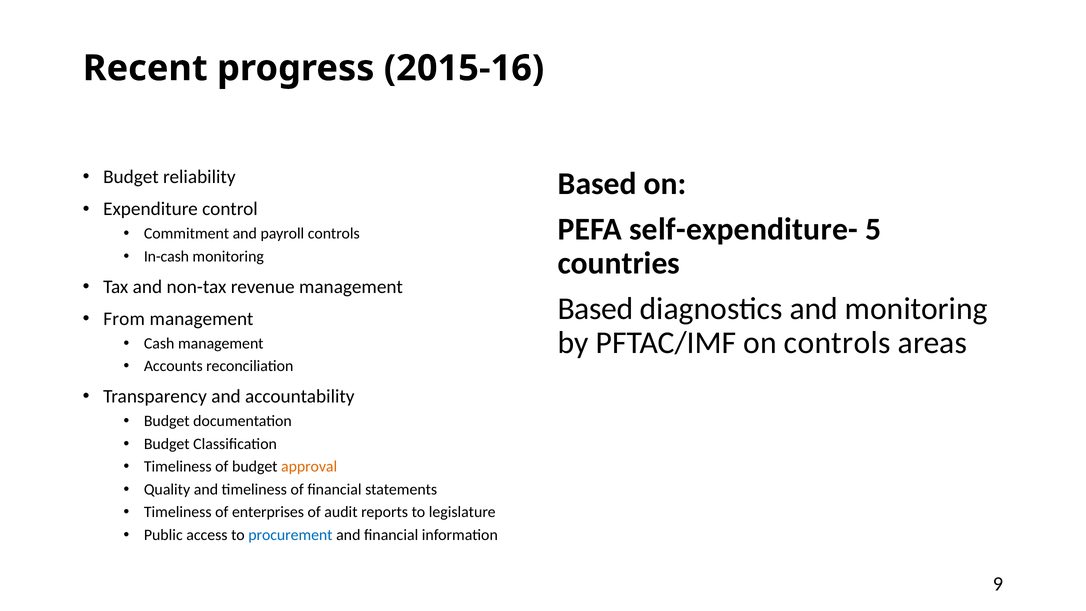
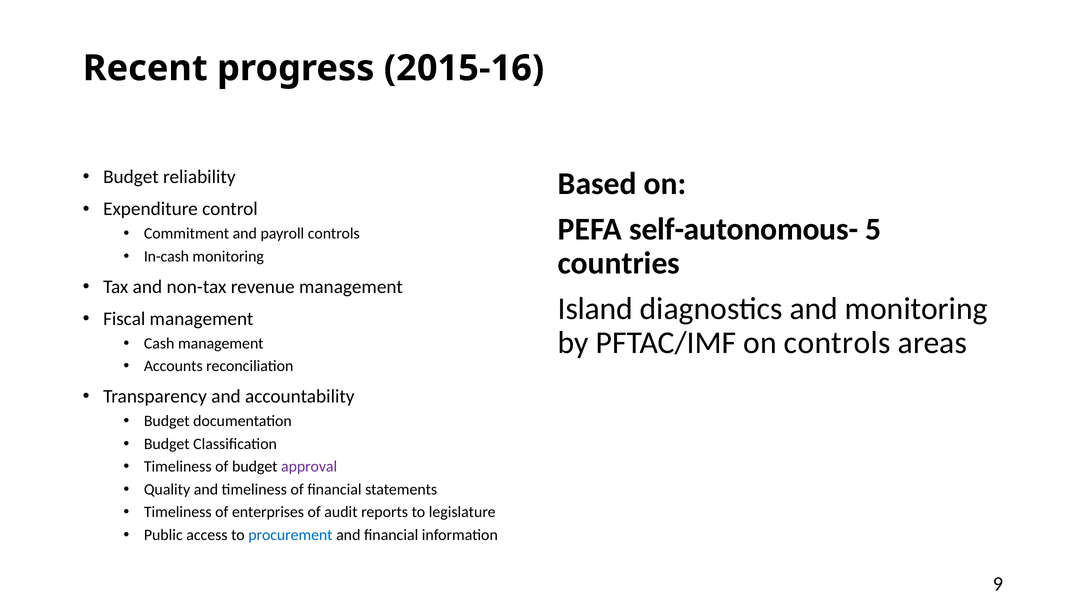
self-expenditure-: self-expenditure- -> self-autonomous-
Based at (596, 309): Based -> Island
From: From -> Fiscal
approval colour: orange -> purple
